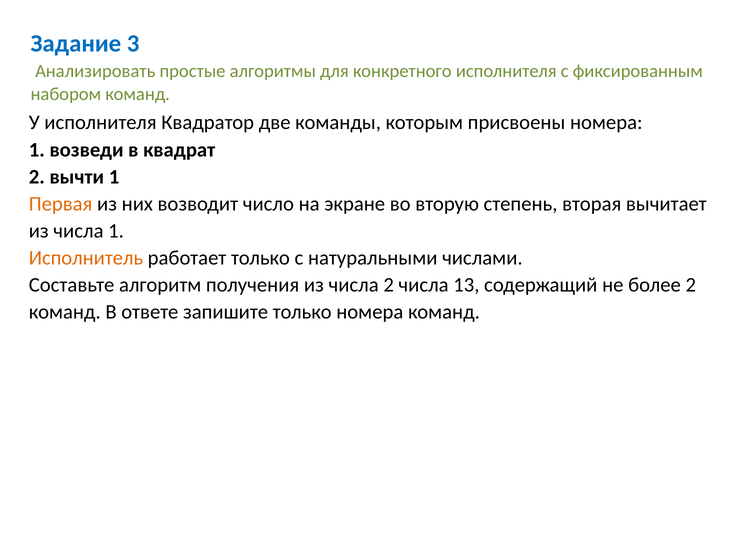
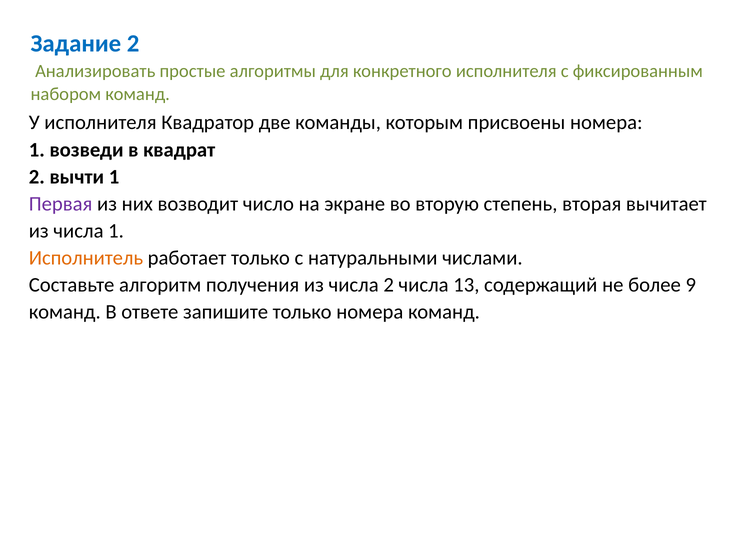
Задание 3: 3 -> 2
Первая colour: orange -> purple
более 2: 2 -> 9
